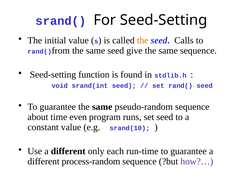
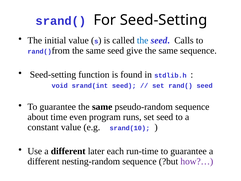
the at (143, 40) colour: orange -> blue
only: only -> later
process-random: process-random -> nesting-random
